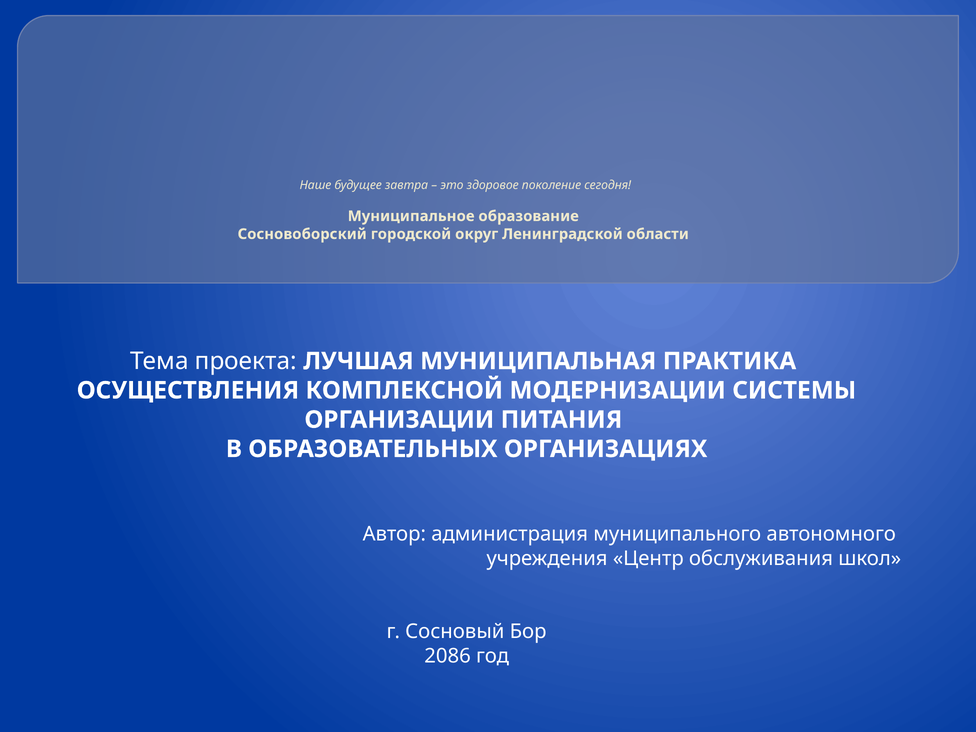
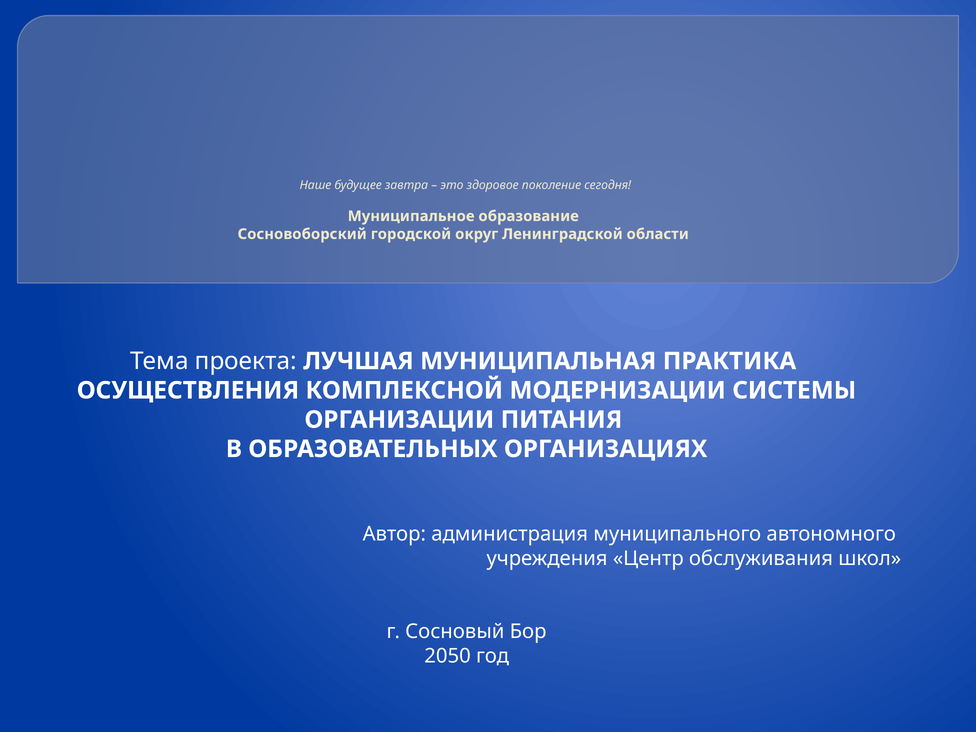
2086: 2086 -> 2050
